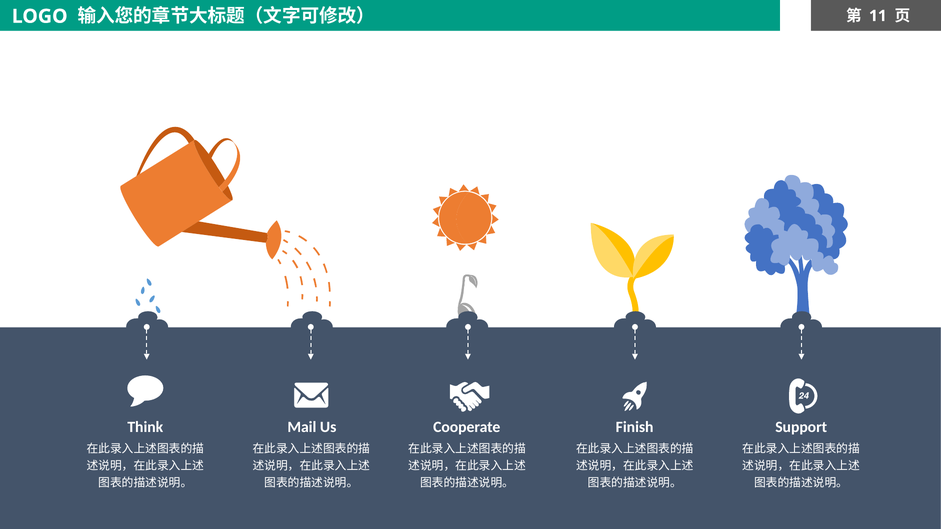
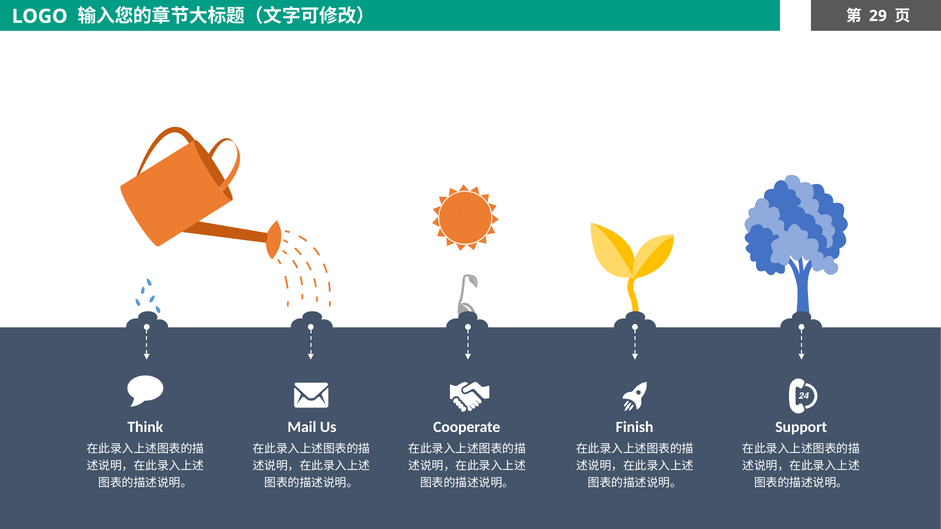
11: 11 -> 29
